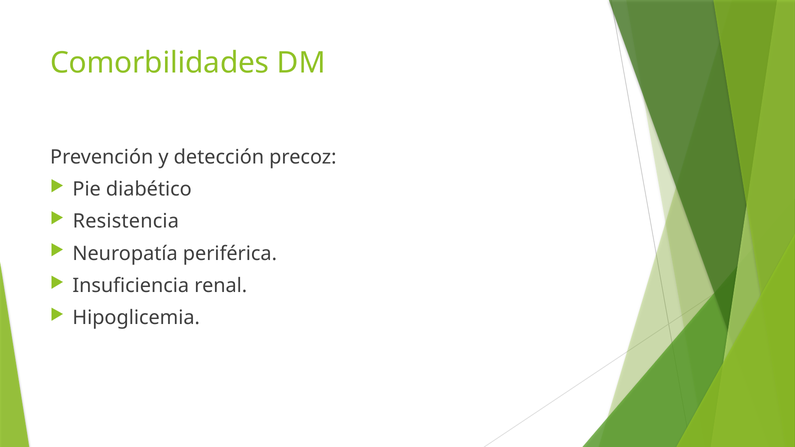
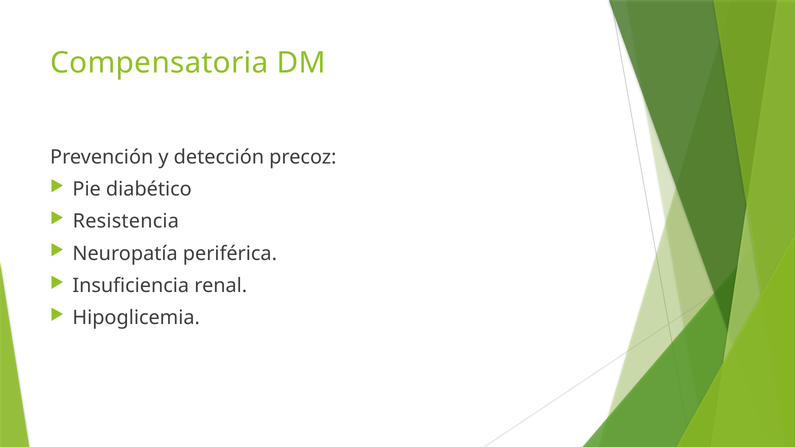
Comorbilidades: Comorbilidades -> Compensatoria
